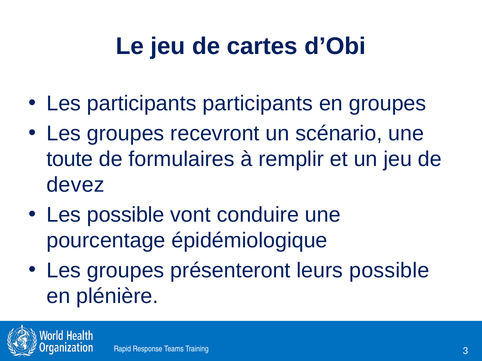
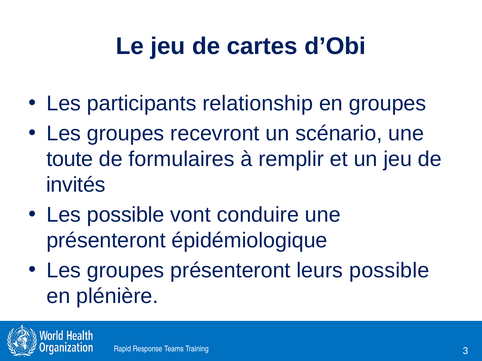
participants participants: participants -> relationship
devez: devez -> invités
pourcentage at (106, 241): pourcentage -> présenteront
